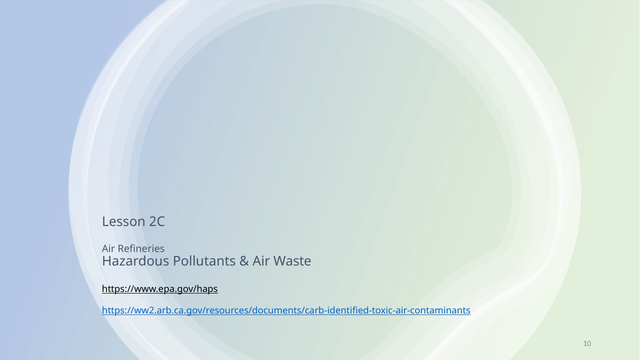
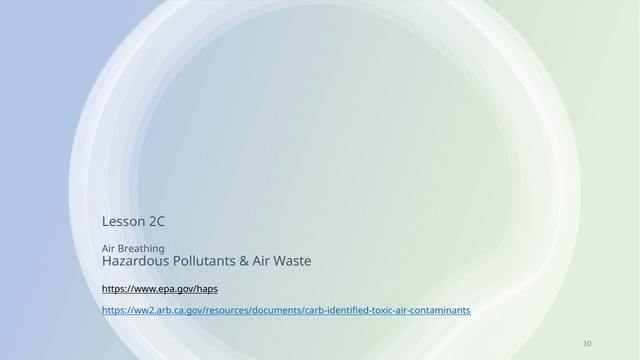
Refineries: Refineries -> Breathing
